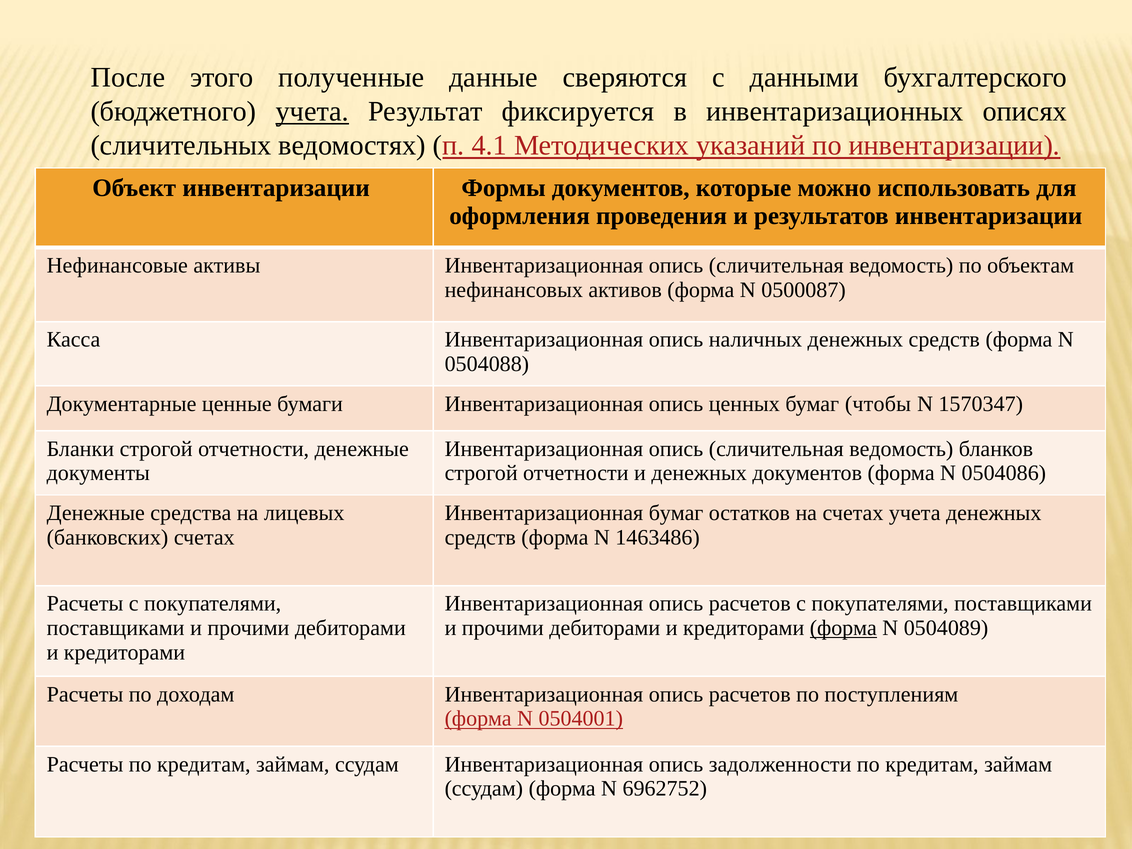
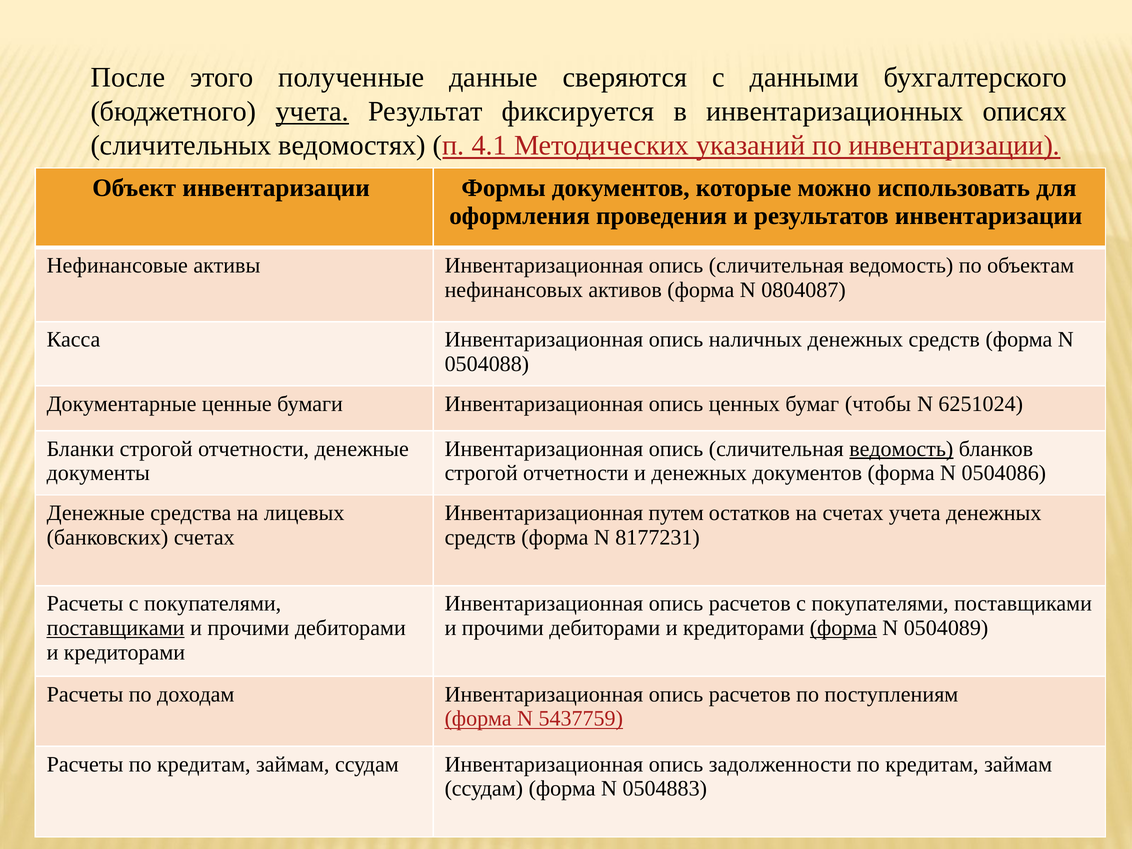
0500087: 0500087 -> 0804087
1570347: 1570347 -> 6251024
ведомость at (901, 449) underline: none -> present
Инвентаризационная бумаг: бумаг -> путем
1463486: 1463486 -> 8177231
поставщиками at (116, 628) underline: none -> present
0504001: 0504001 -> 5437759
6962752: 6962752 -> 0504883
